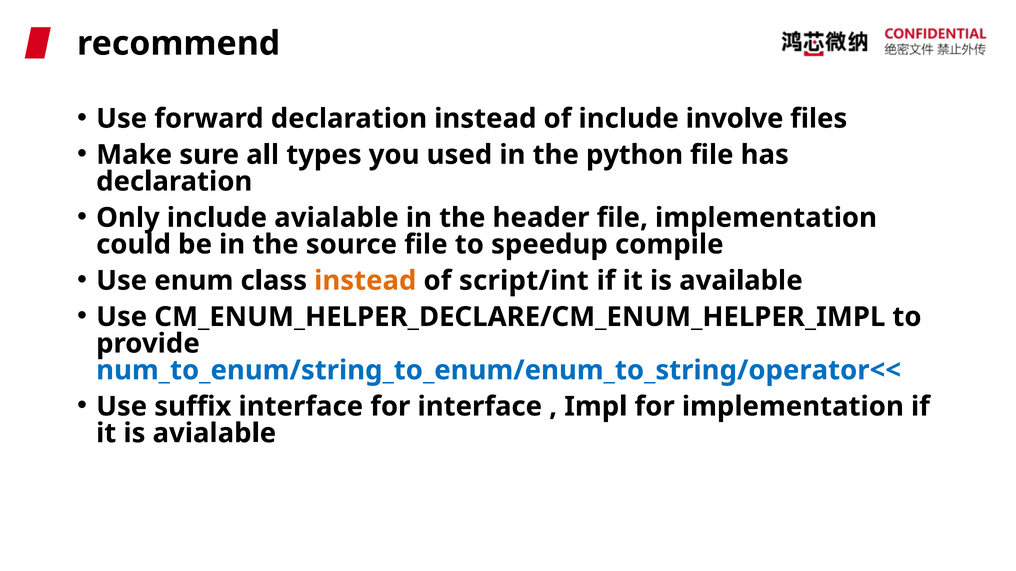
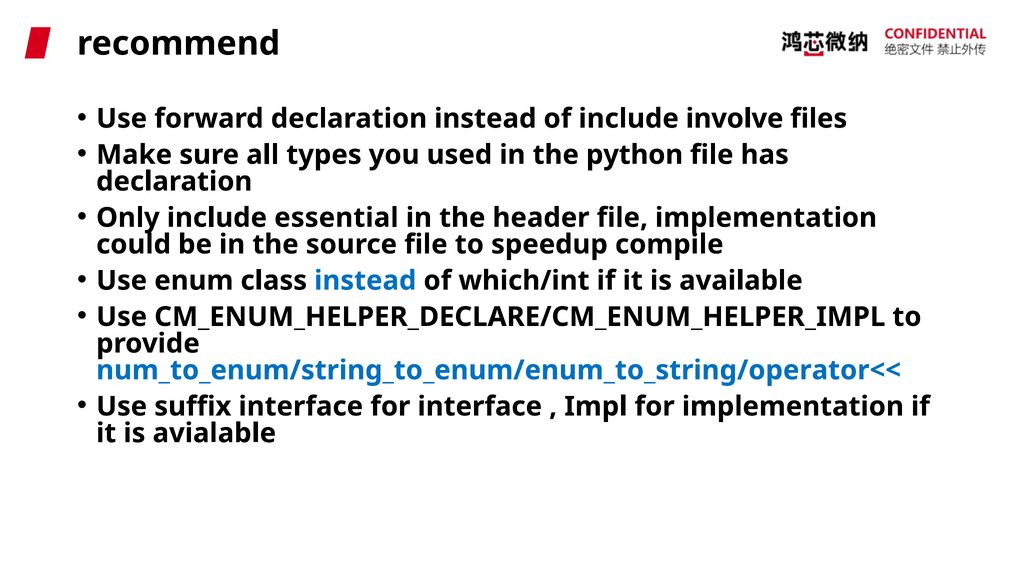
include avialable: avialable -> essential
instead at (365, 281) colour: orange -> blue
script/int: script/int -> which/int
